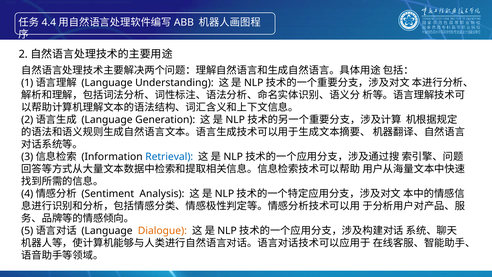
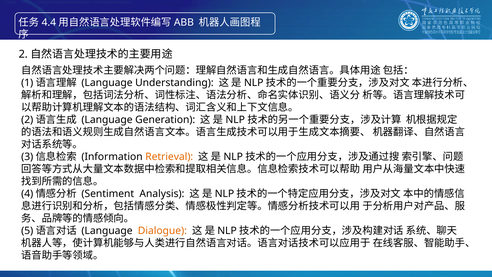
Retrieval colour: blue -> orange
